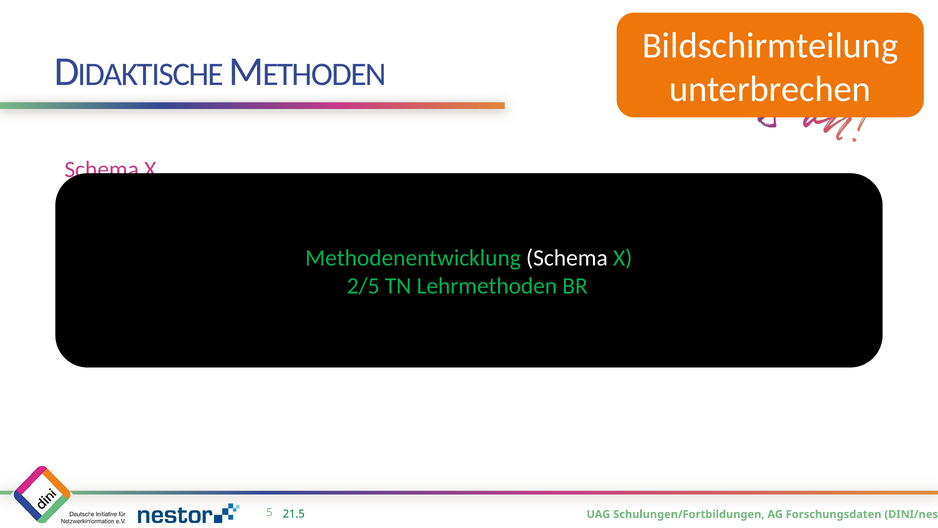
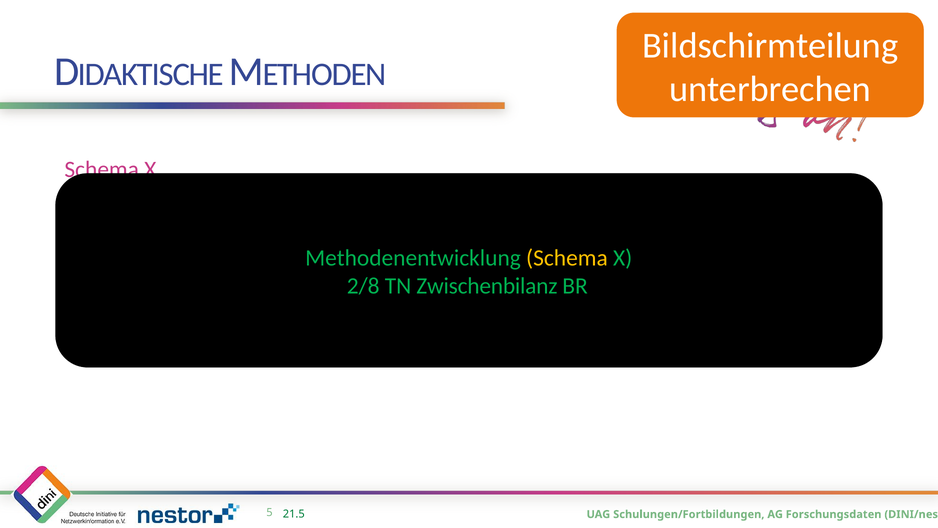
Schema at (567, 258) colour: white -> yellow
2/5: 2/5 -> 2/8
Lehrmethoden: Lehrmethoden -> Zwischenbilanz
